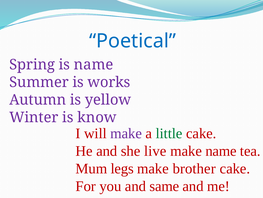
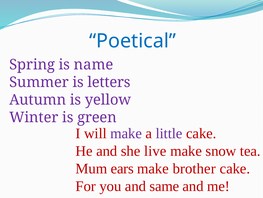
works: works -> letters
know: know -> green
little colour: green -> purple
make name: name -> snow
legs: legs -> ears
